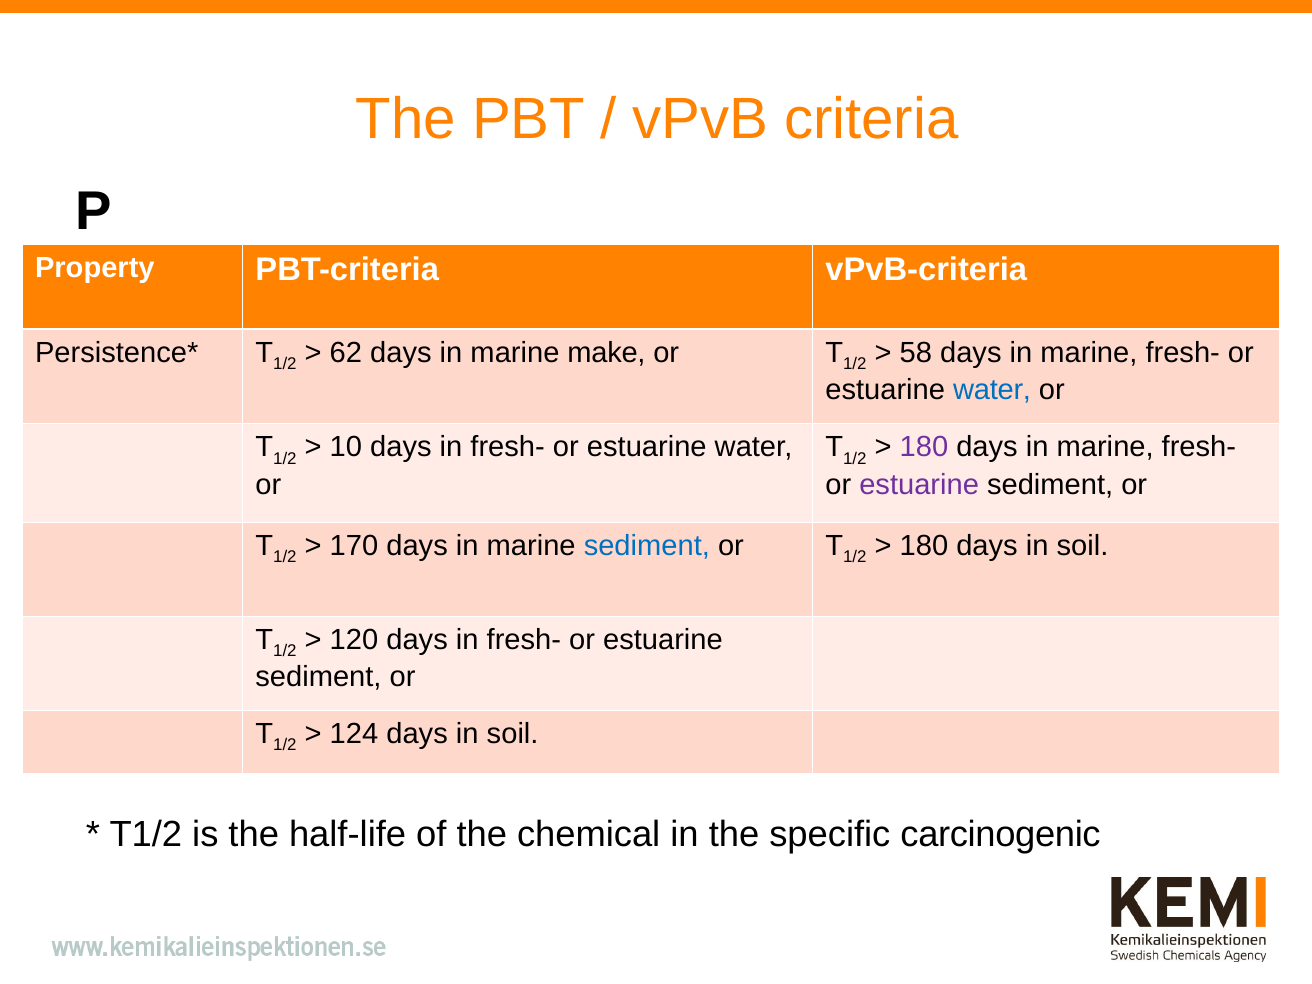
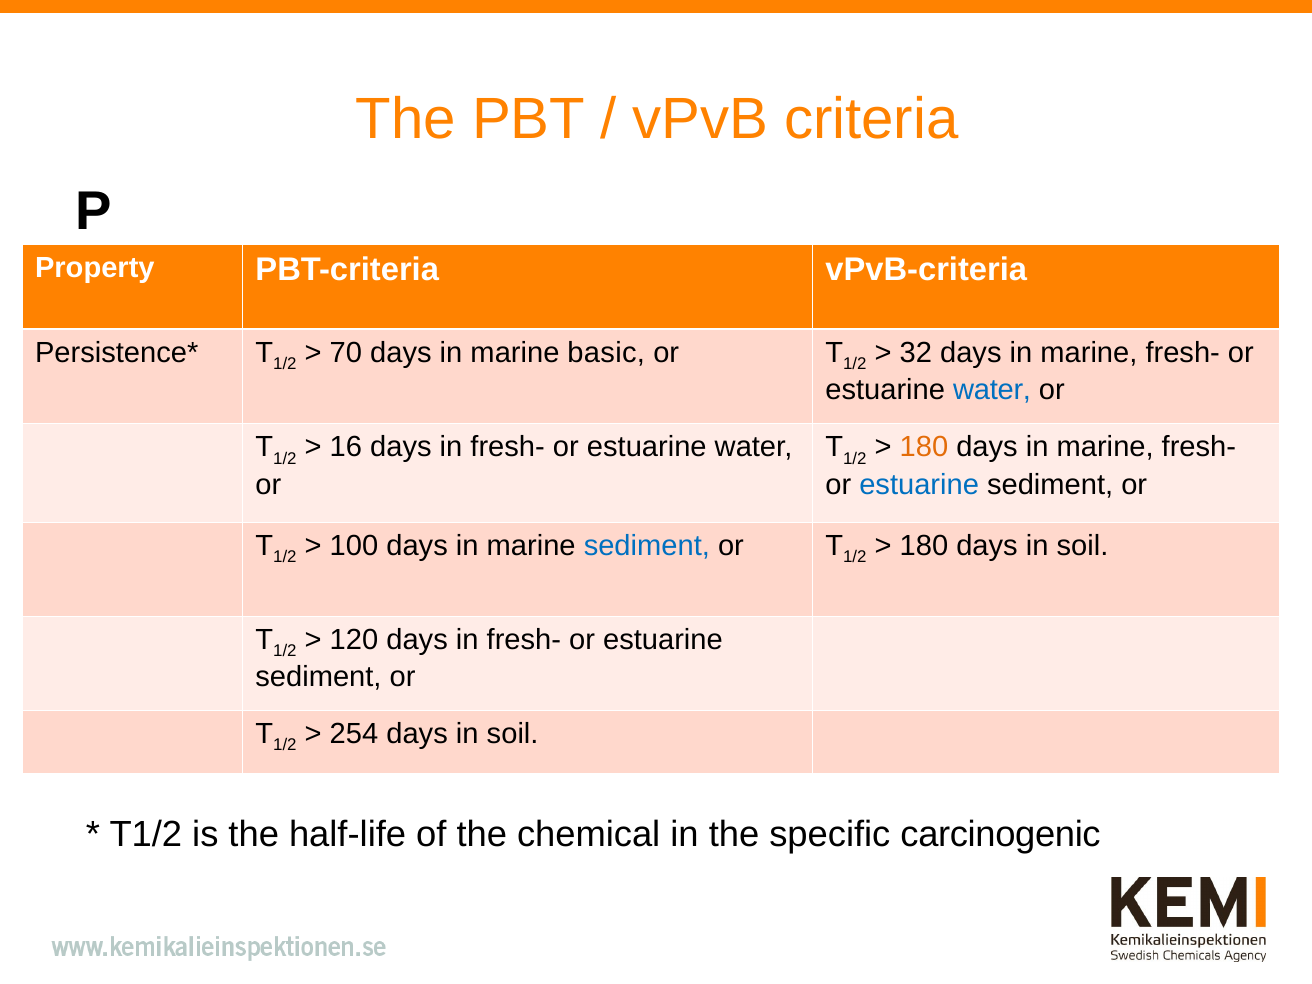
62: 62 -> 70
make: make -> basic
58: 58 -> 32
10: 10 -> 16
180 at (924, 447) colour: purple -> orange
estuarine at (919, 484) colour: purple -> blue
170: 170 -> 100
124: 124 -> 254
